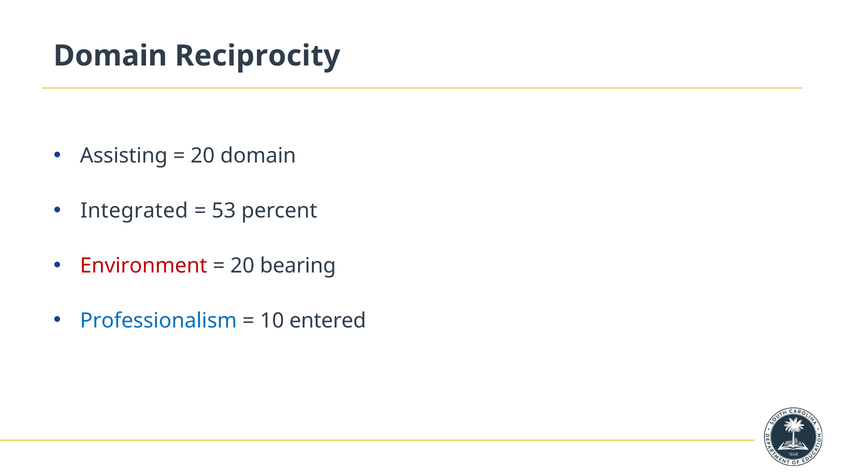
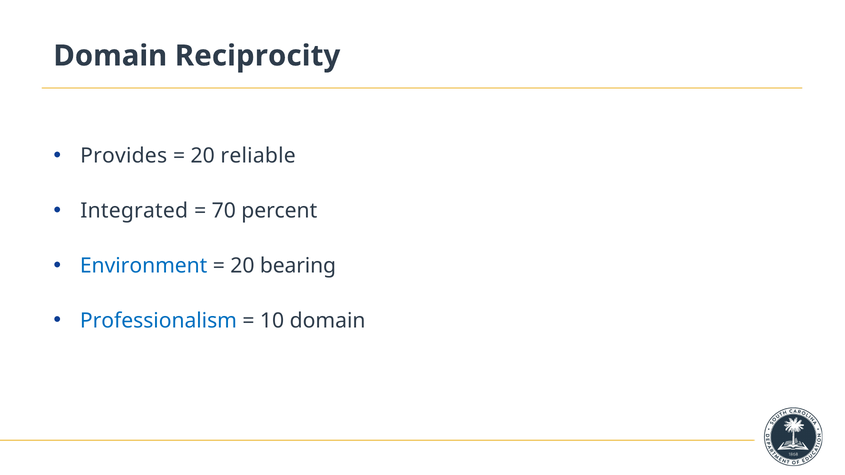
Assisting: Assisting -> Provides
20 domain: domain -> reliable
53: 53 -> 70
Environment colour: red -> blue
10 entered: entered -> domain
